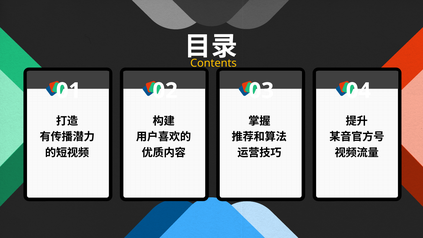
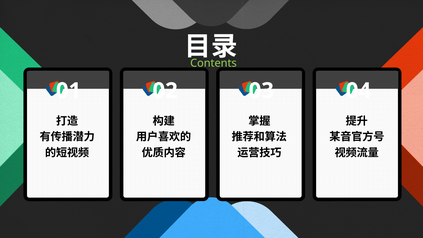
Contents colour: yellow -> light green
